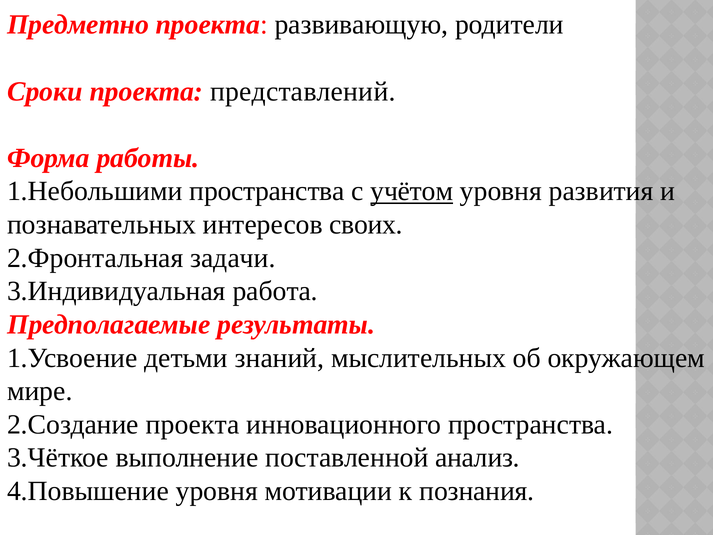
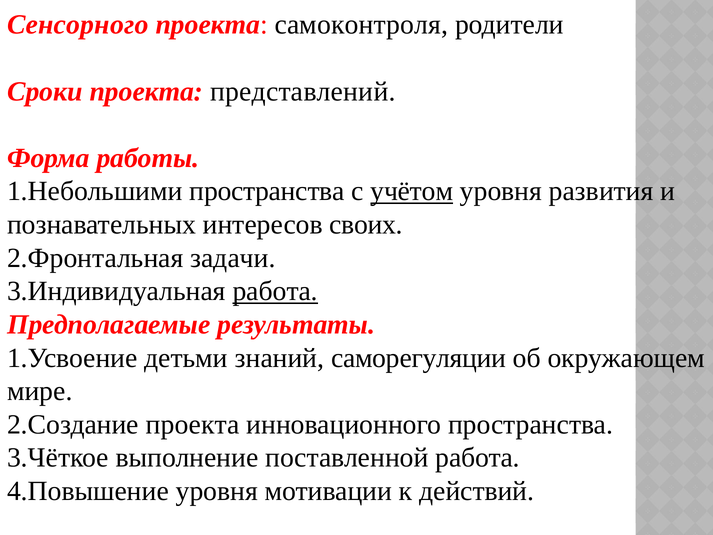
Предметно: Предметно -> Сенсорного
развивающую: развивающую -> самоконтроля
работа at (275, 291) underline: none -> present
мыслительных: мыслительных -> саморегуляции
поставленной анализ: анализ -> работа
познания: познания -> действий
